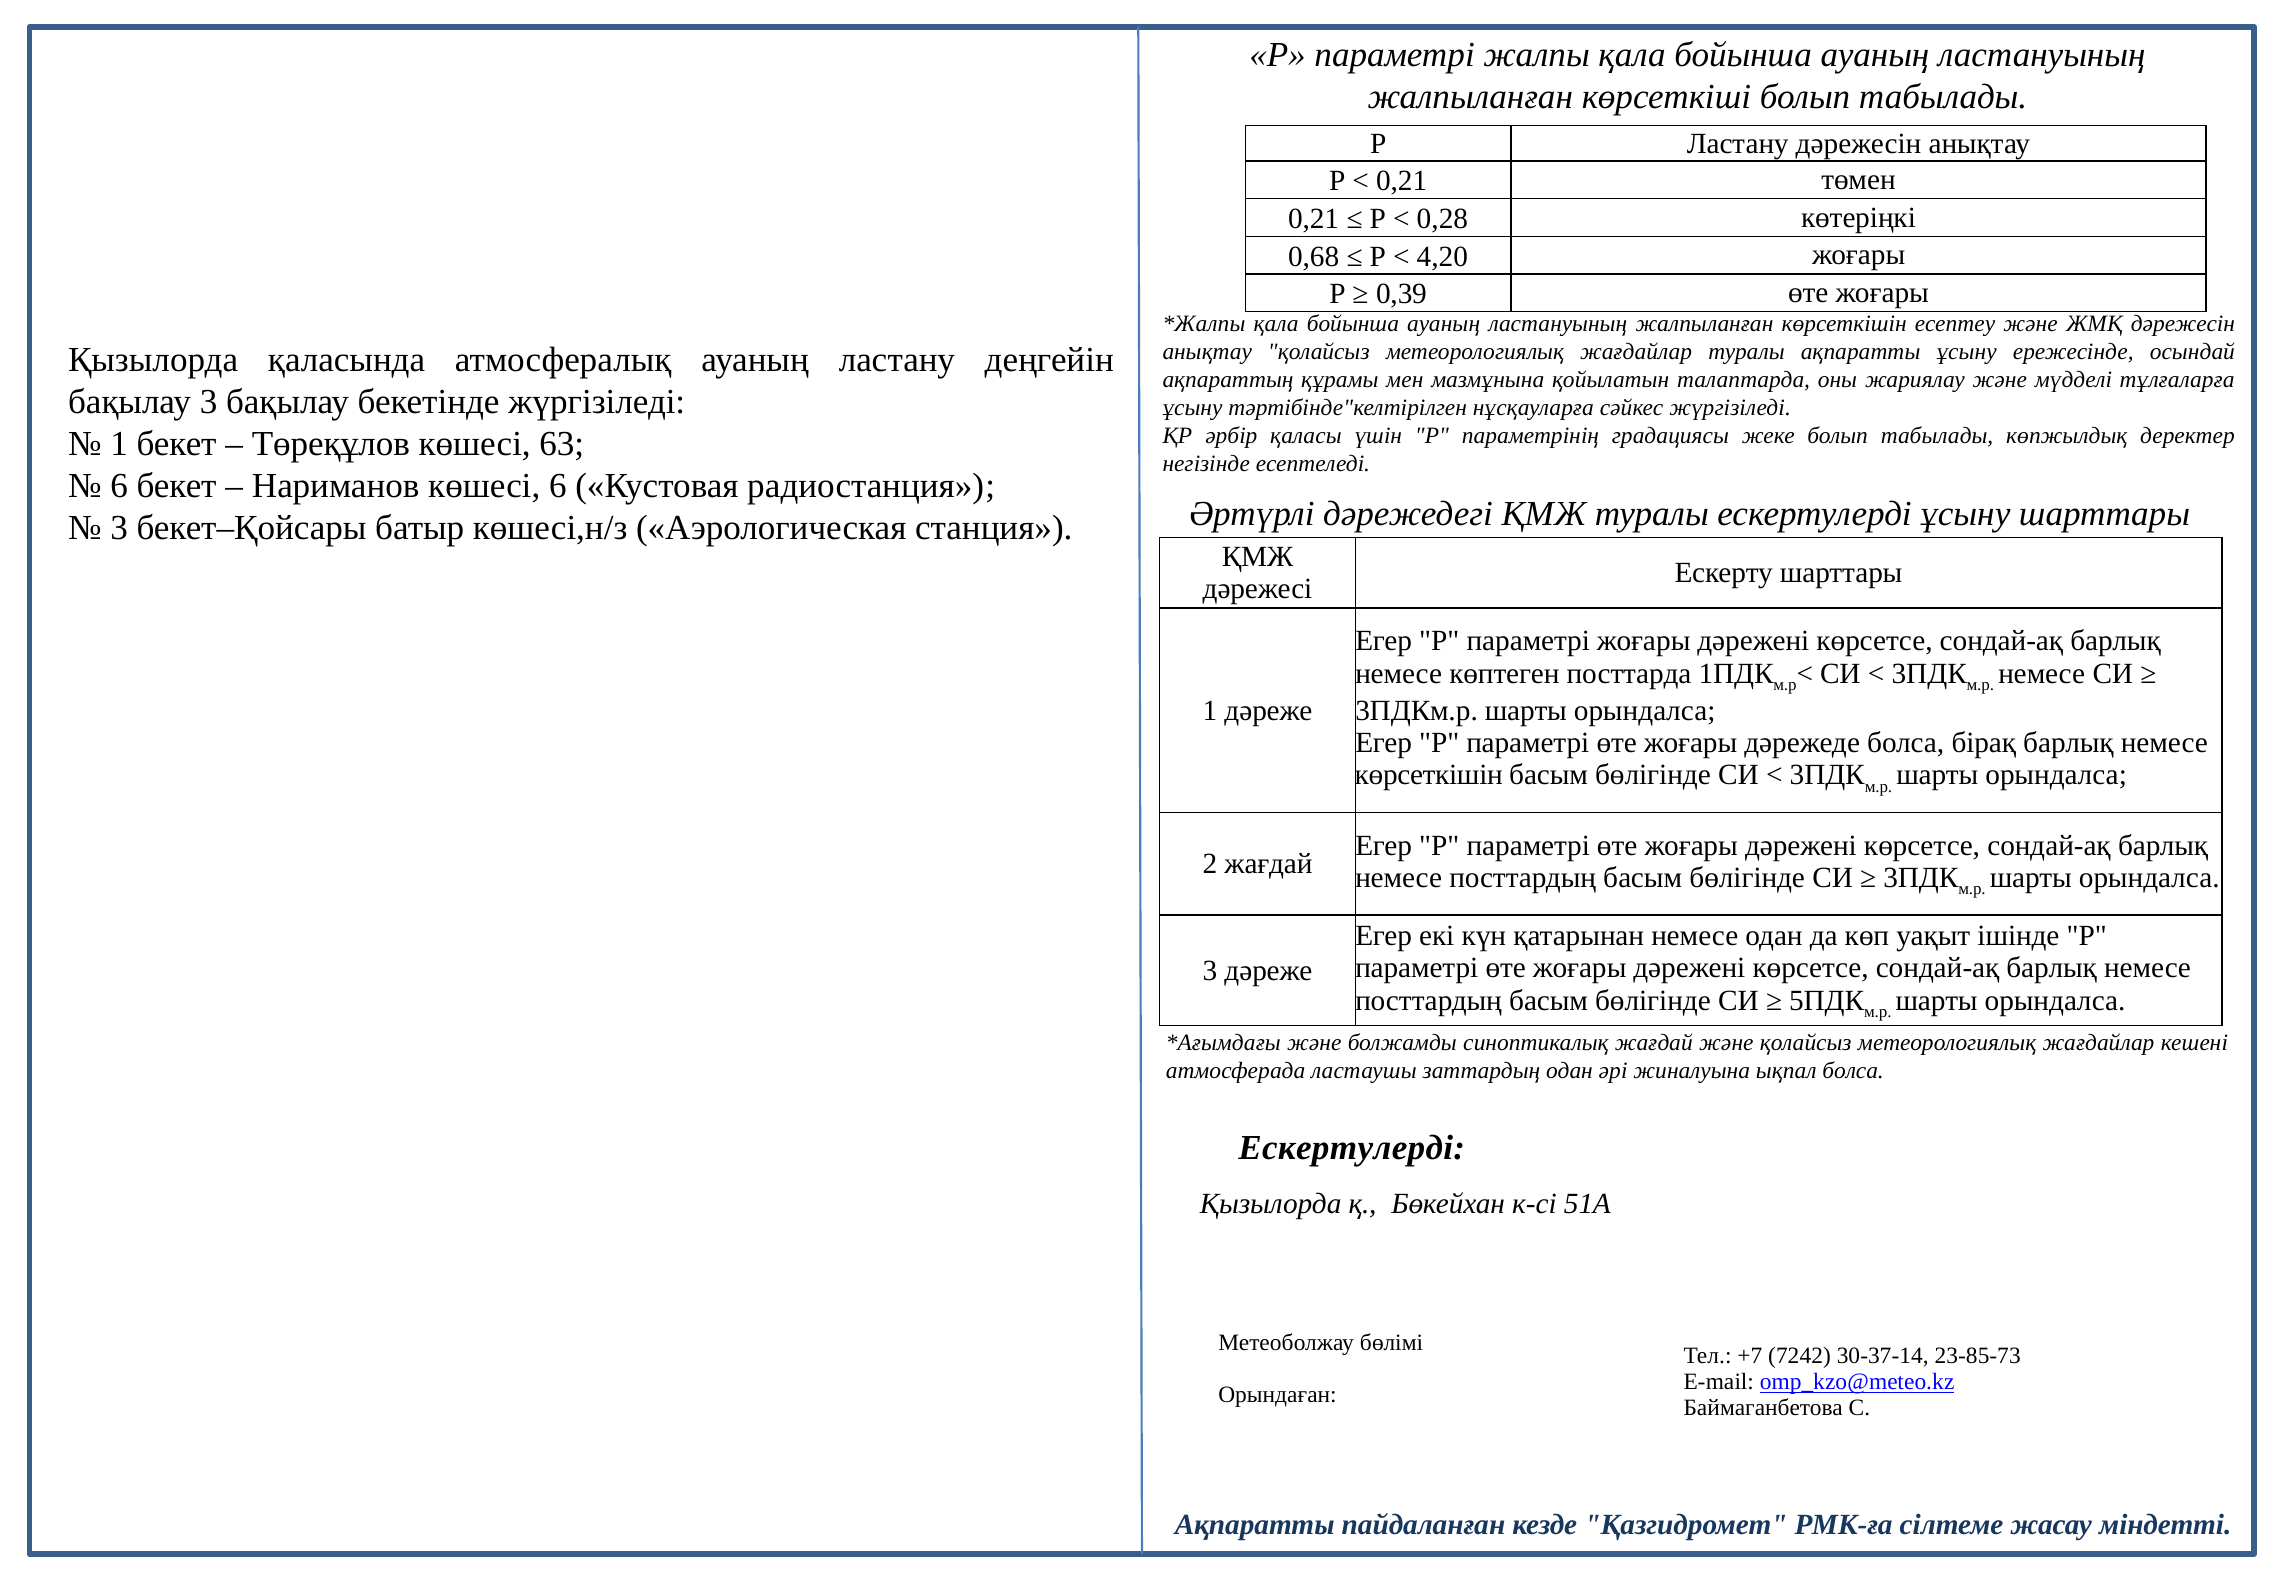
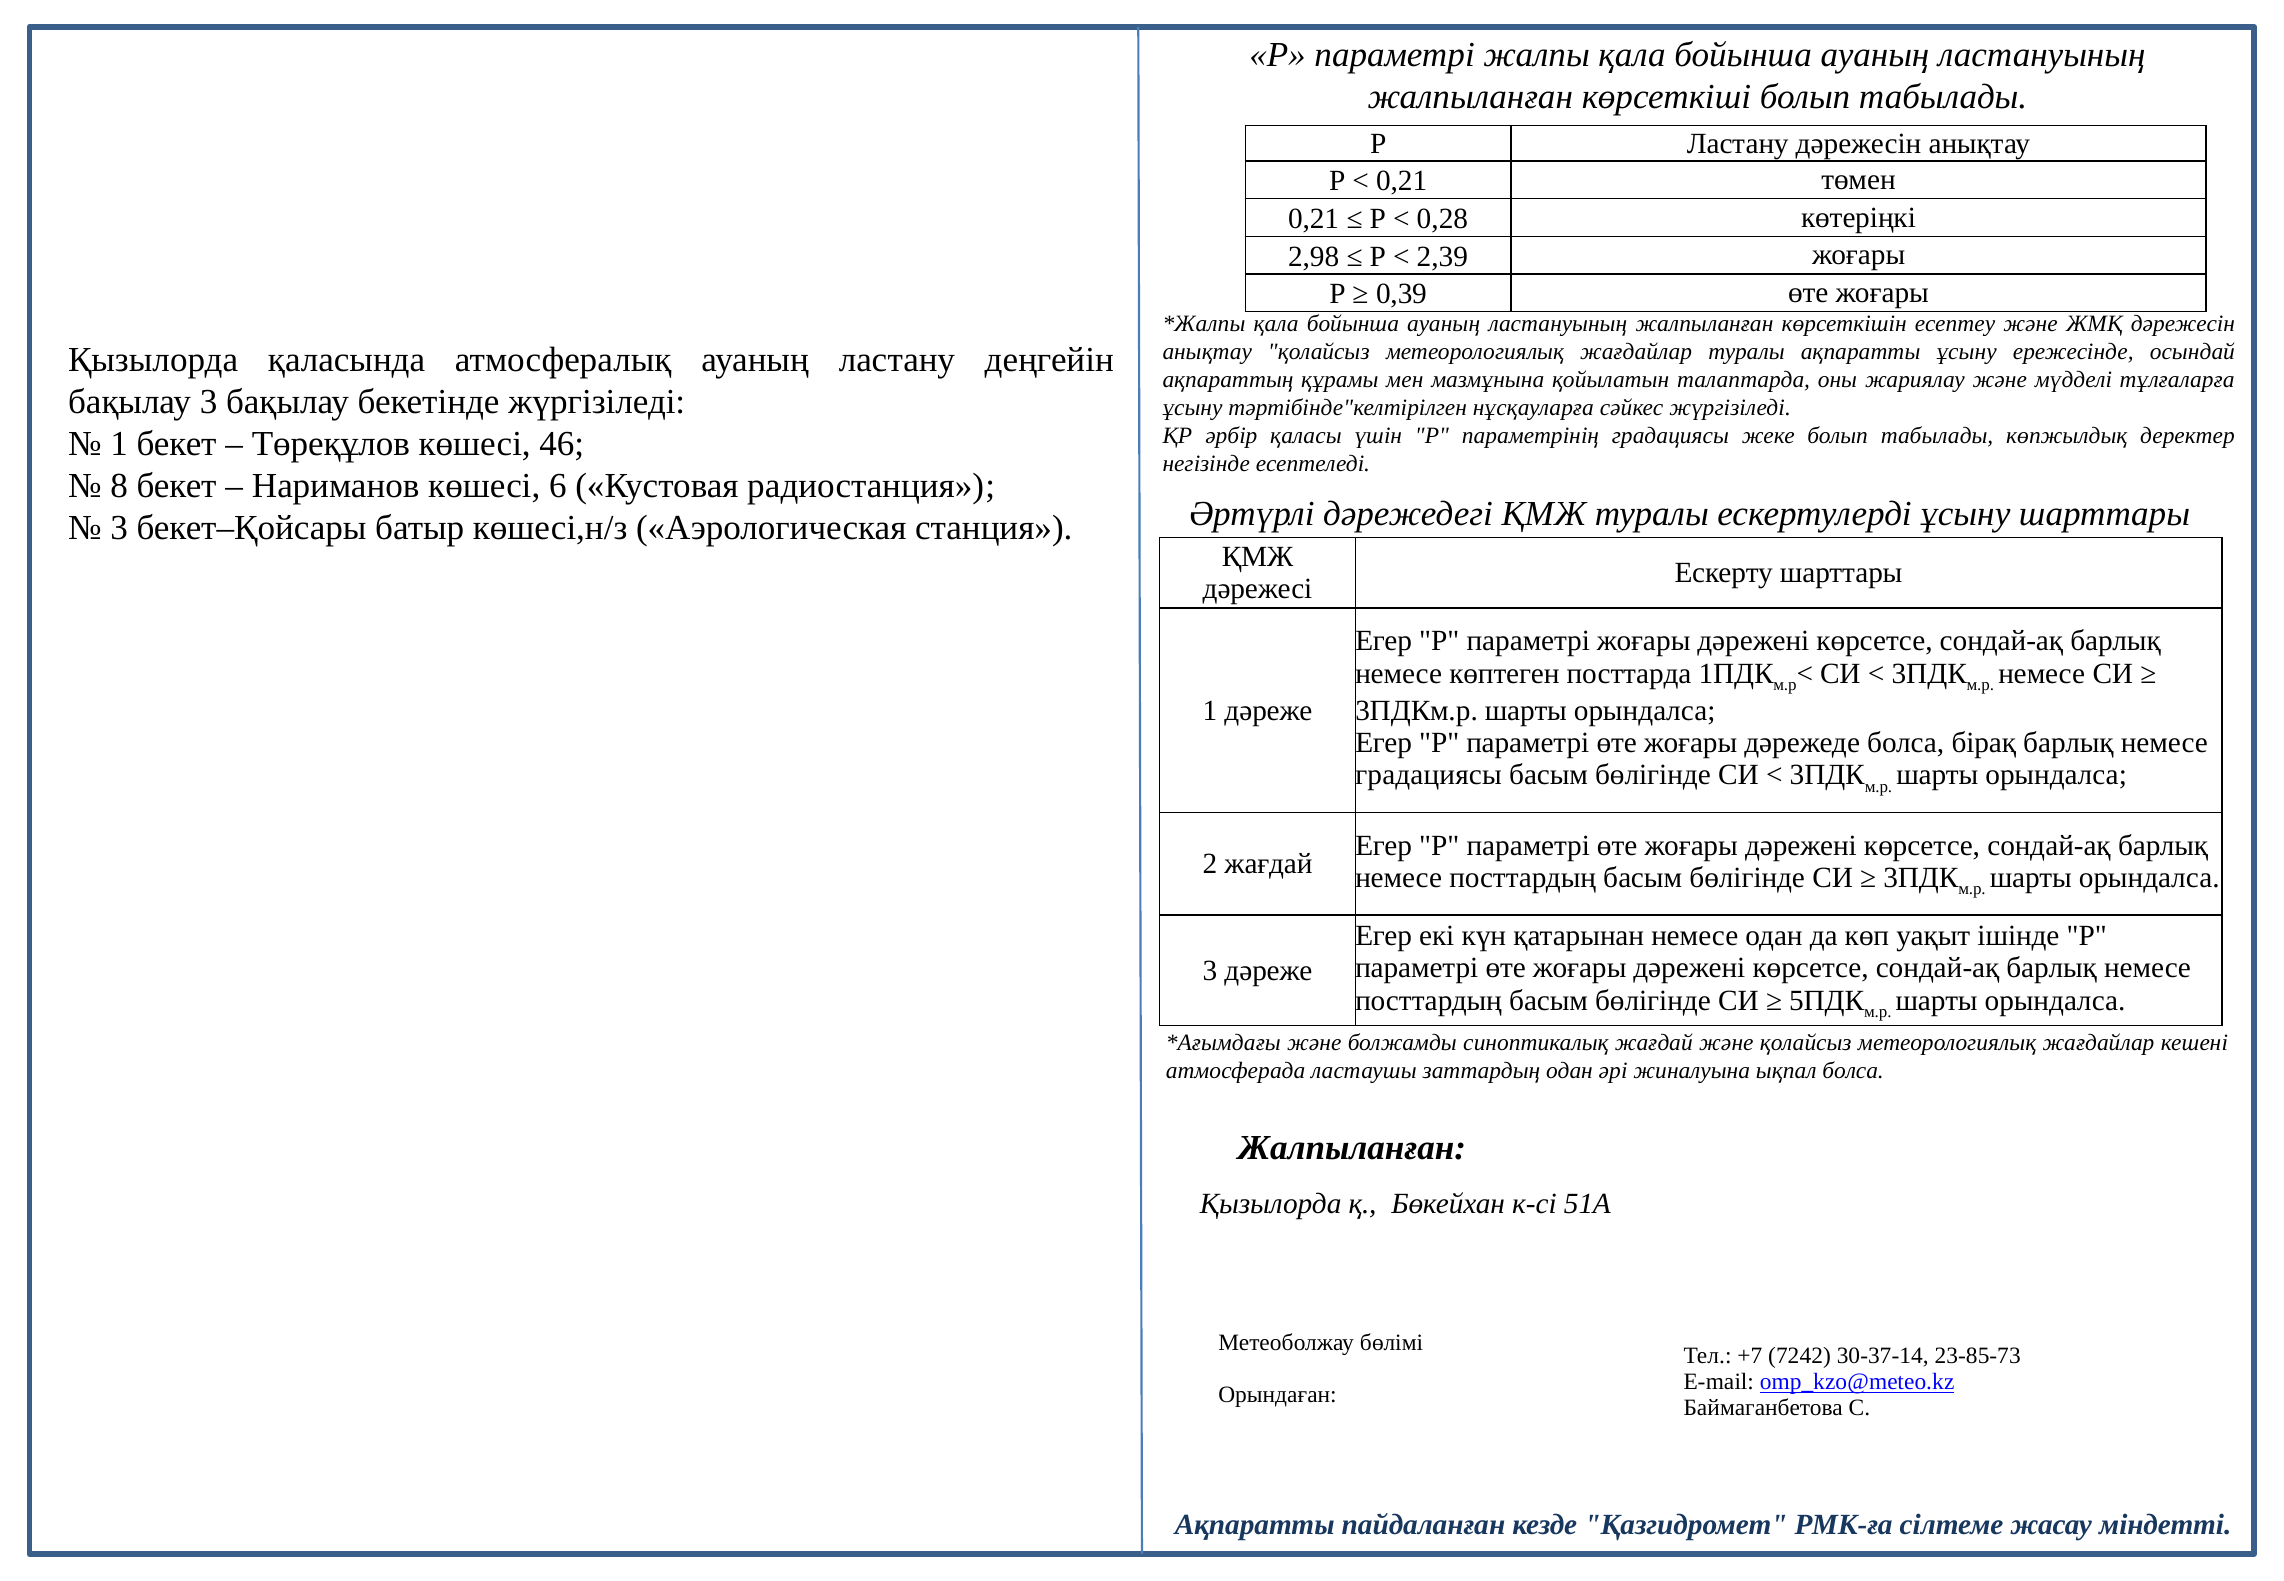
0,68: 0,68 -> 2,98
4,20: 4,20 -> 2,39
63: 63 -> 46
6 at (119, 486): 6 -> 8
көрсеткішін at (1429, 775): көрсеткішін -> градациясы
Ескертулерді at (1352, 1149): Ескертулерді -> Жалпыланған
